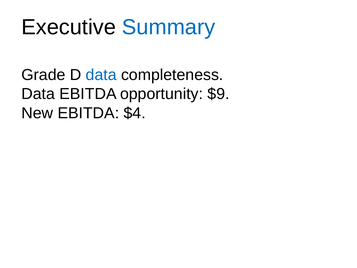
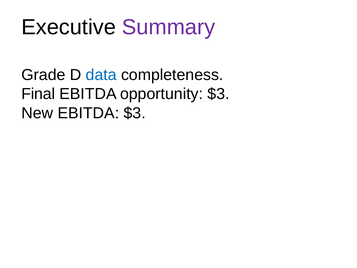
Summary colour: blue -> purple
Data at (38, 94): Data -> Final
opportunity $9: $9 -> $3
EBITDA $4: $4 -> $3
